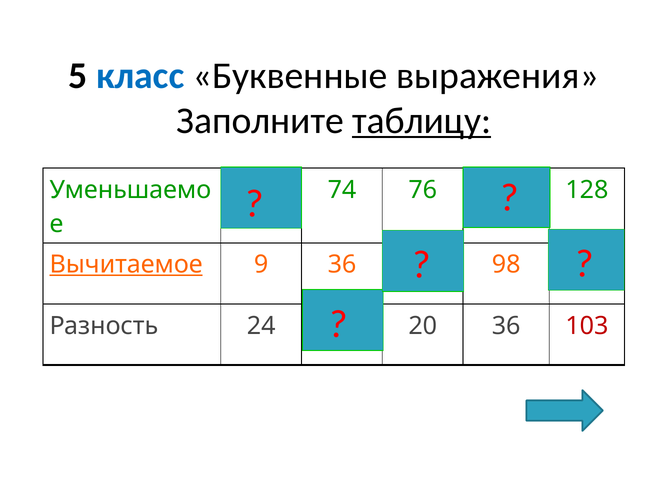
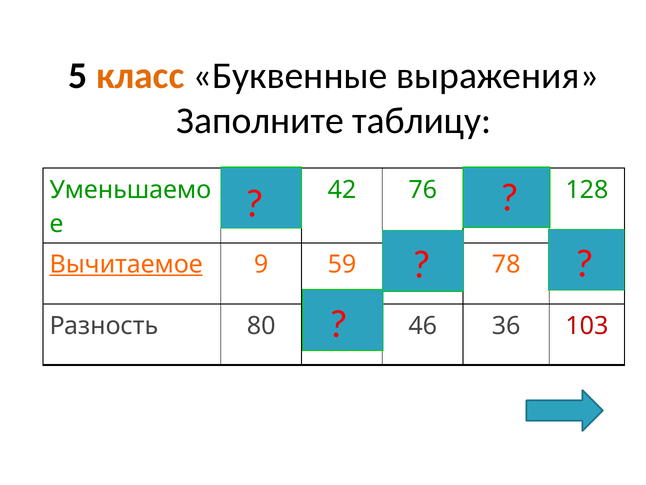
класс colour: blue -> orange
таблицу underline: present -> none
74: 74 -> 42
9 36: 36 -> 59
98: 98 -> 78
24: 24 -> 80
20: 20 -> 46
